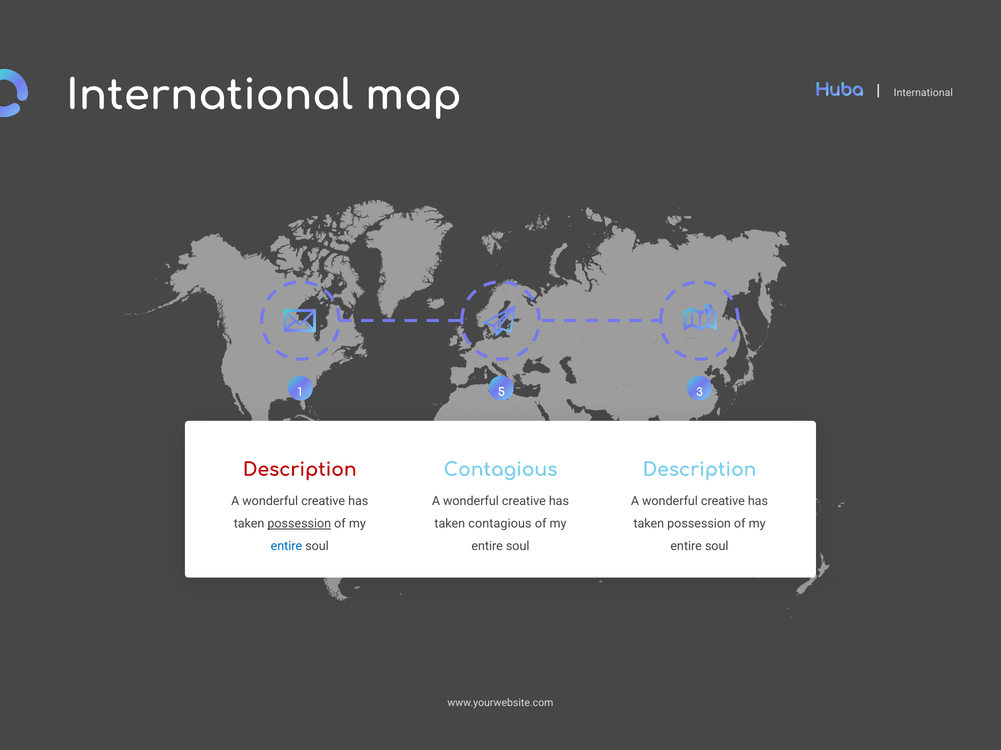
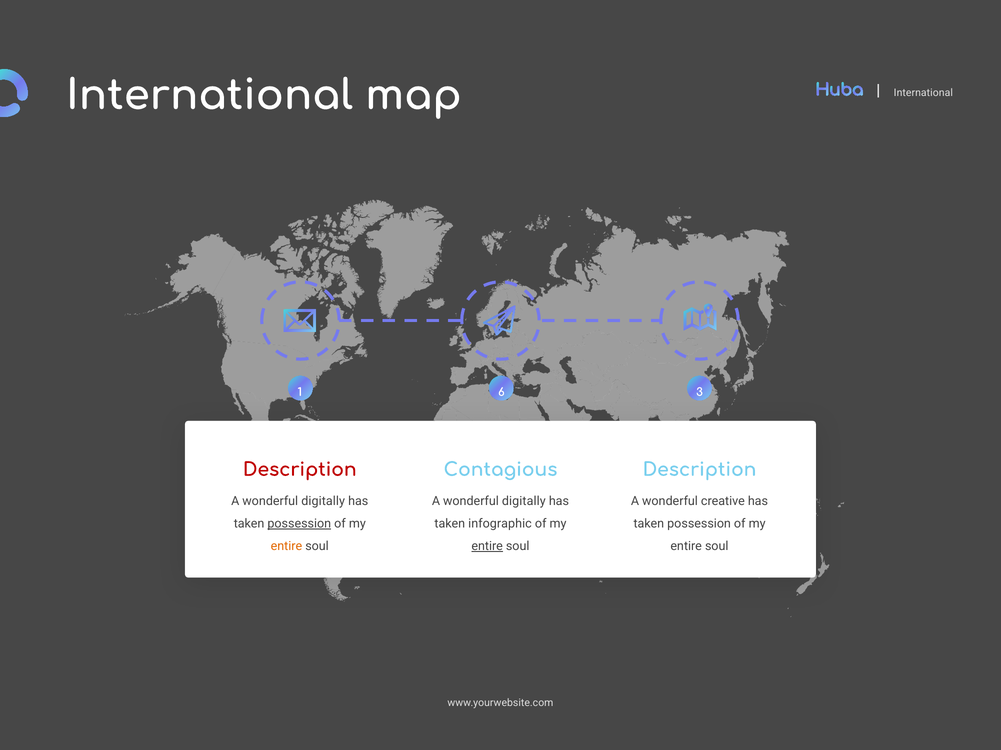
5: 5 -> 6
creative at (323, 502): creative -> digitally
creative at (524, 502): creative -> digitally
taken contagious: contagious -> infographic
entire at (286, 547) colour: blue -> orange
entire at (487, 547) underline: none -> present
